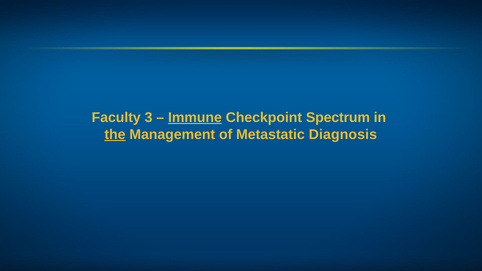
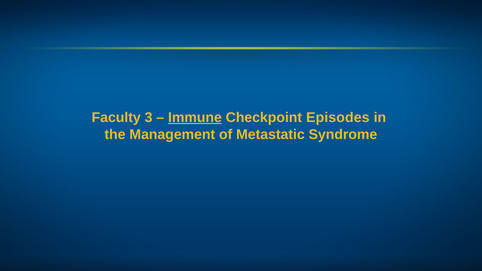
Spectrum: Spectrum -> Episodes
the underline: present -> none
Diagnosis: Diagnosis -> Syndrome
